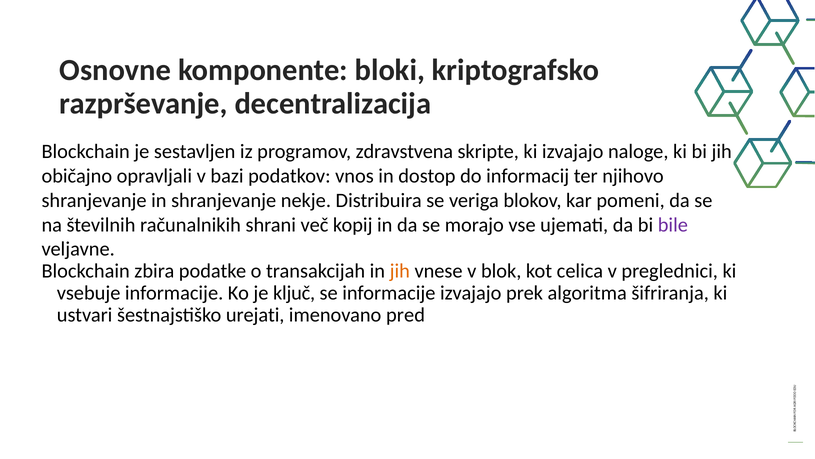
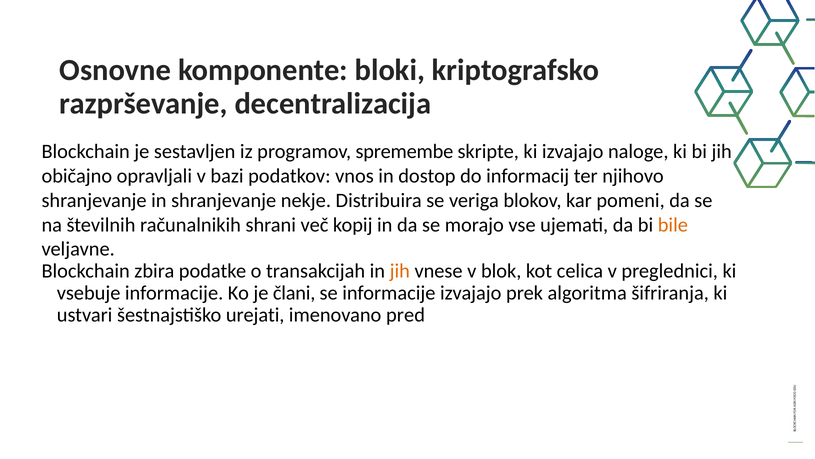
zdravstvena: zdravstvena -> spremembe
bile colour: purple -> orange
ključ: ključ -> člani
